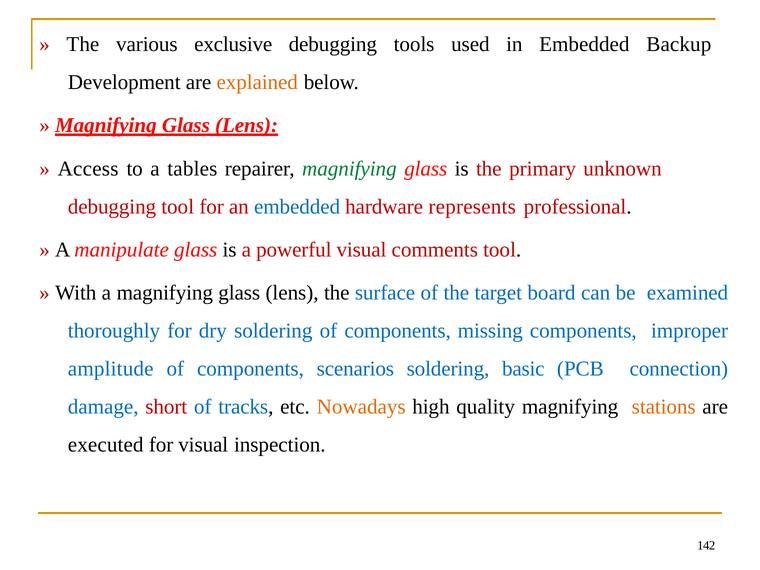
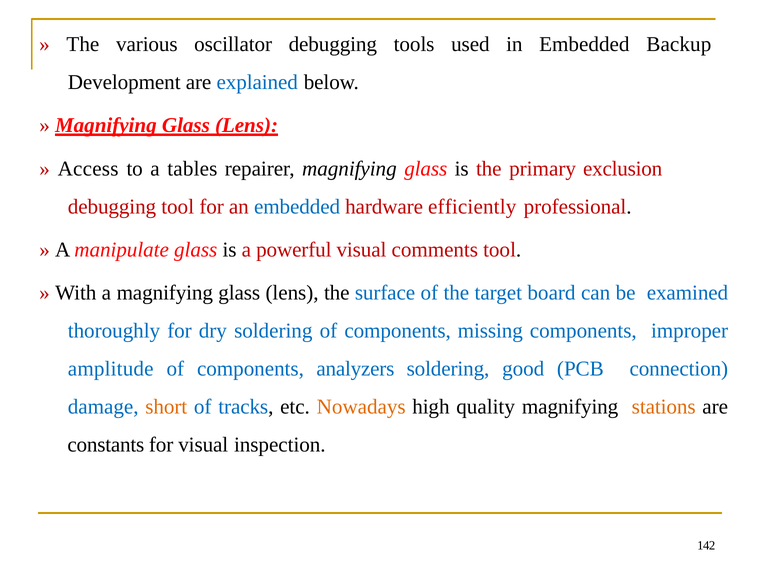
exclusive: exclusive -> oscillator
explained colour: orange -> blue
magnifying at (349, 169) colour: green -> black
unknown: unknown -> exclusion
represents: represents -> efficiently
scenarios: scenarios -> analyzers
basic: basic -> good
short colour: red -> orange
executed: executed -> constants
